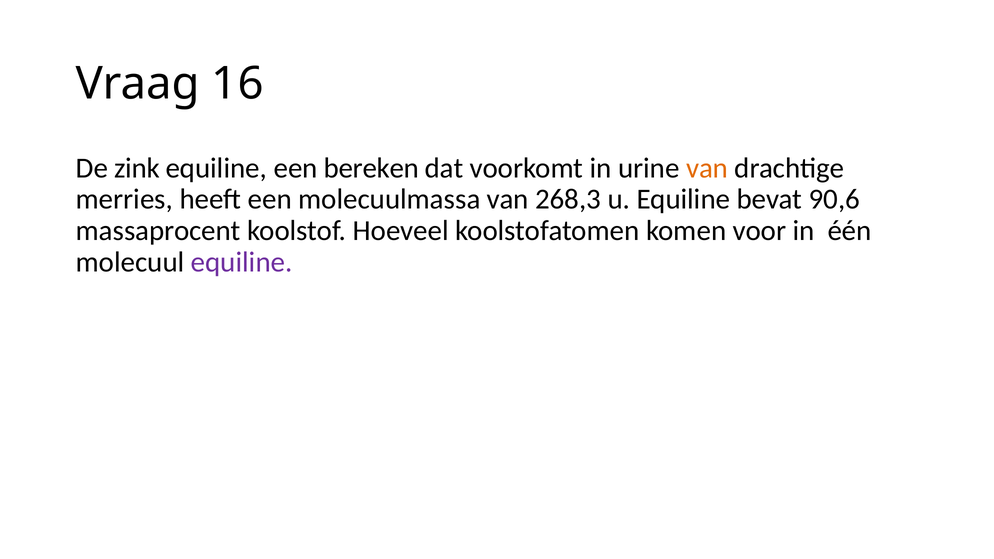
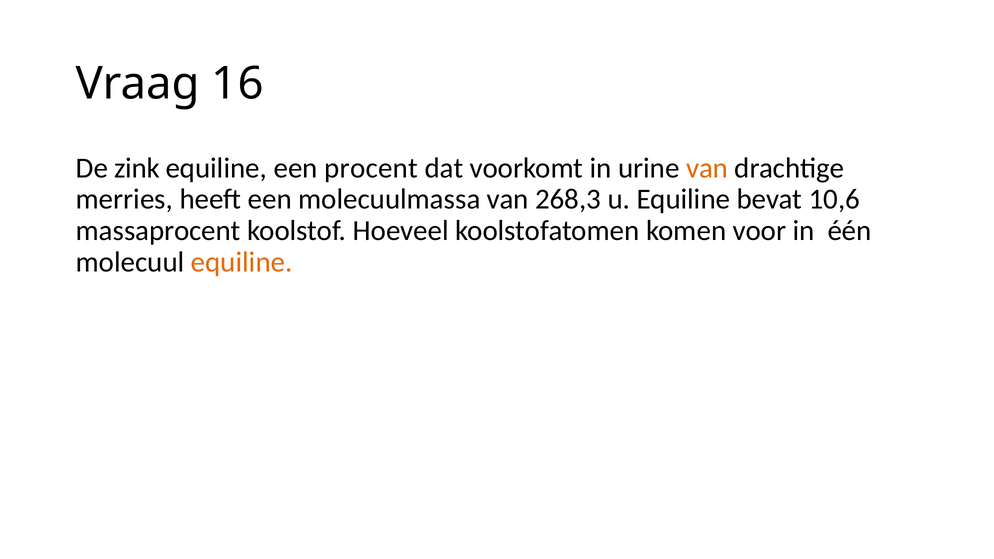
bereken: bereken -> procent
90,6: 90,6 -> 10,6
equiline at (242, 262) colour: purple -> orange
